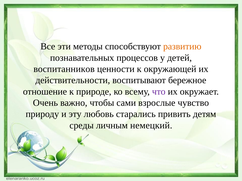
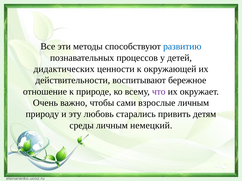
развитию colour: orange -> blue
воспитанников: воспитанников -> дидактических
взрослые чувство: чувство -> личным
